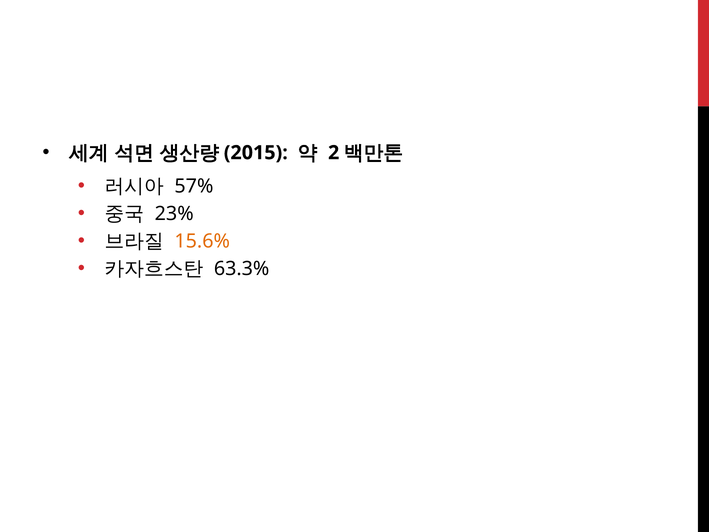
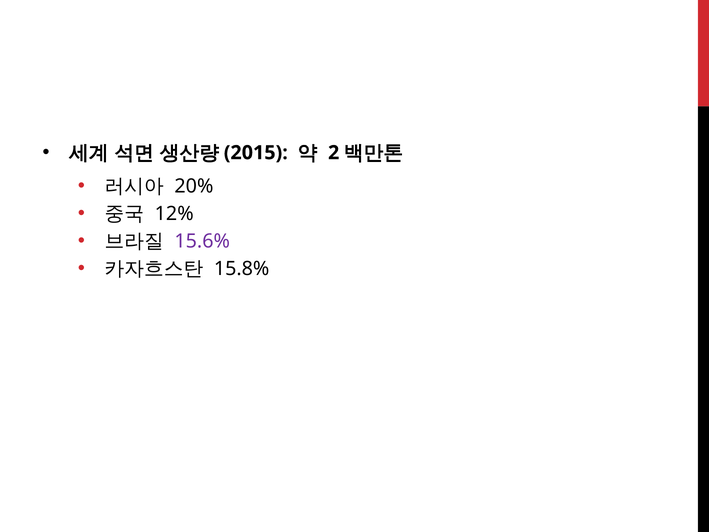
57%: 57% -> 20%
23%: 23% -> 12%
15.6% colour: orange -> purple
63.3%: 63.3% -> 15.8%
